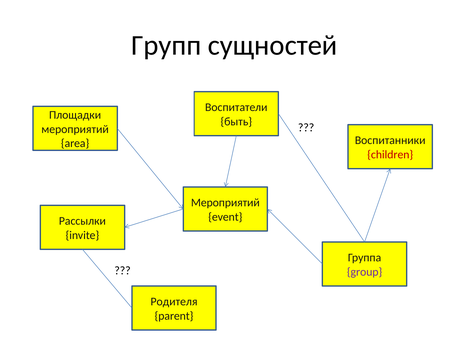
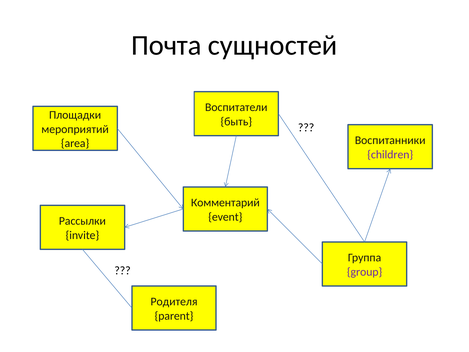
Групп: Групп -> Почта
children colour: red -> purple
Мероприятий at (225, 203): Мероприятий -> Комментарий
